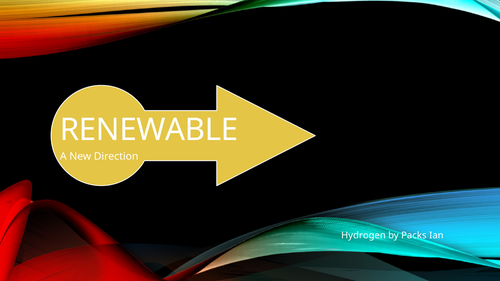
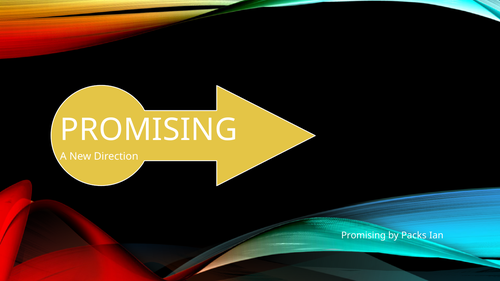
RENEWABLE at (149, 130): RENEWABLE -> PROMISING
Hydrogen at (363, 236): Hydrogen -> Promising
